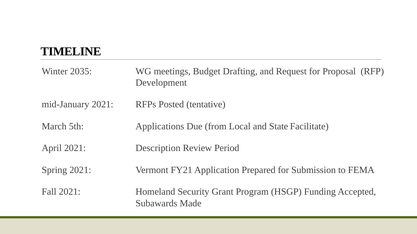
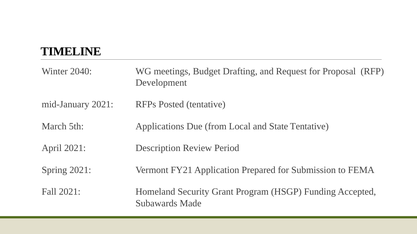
2035: 2035 -> 2040
State Facilitate: Facilitate -> Tentative
